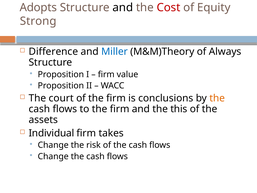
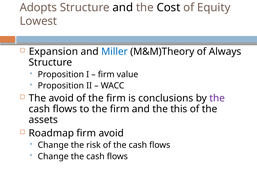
Cost colour: red -> black
Strong: Strong -> Lowest
Difference: Difference -> Expansion
The court: court -> avoid
the at (217, 98) colour: orange -> purple
Individual: Individual -> Roadmap
firm takes: takes -> avoid
